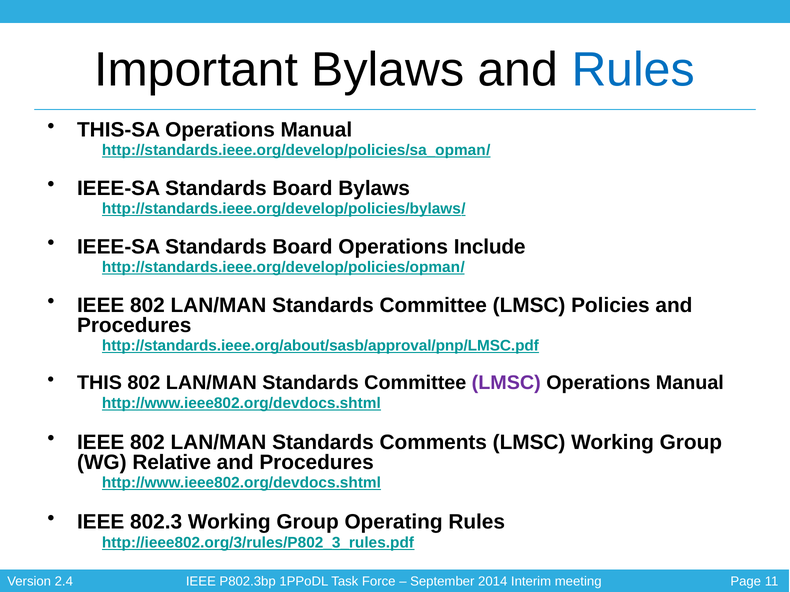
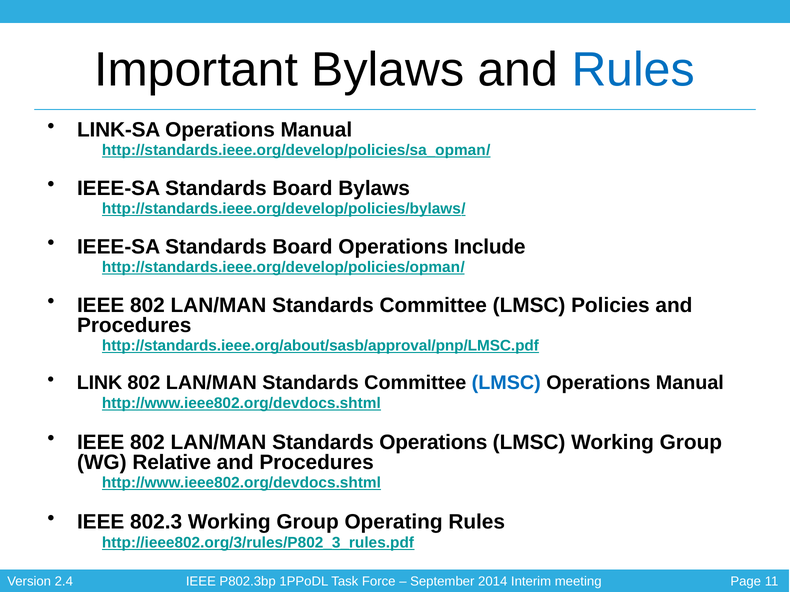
THIS-SA: THIS-SA -> LINK-SA
THIS: THIS -> LINK
LMSC at (506, 383) colour: purple -> blue
Standards Comments: Comments -> Operations
